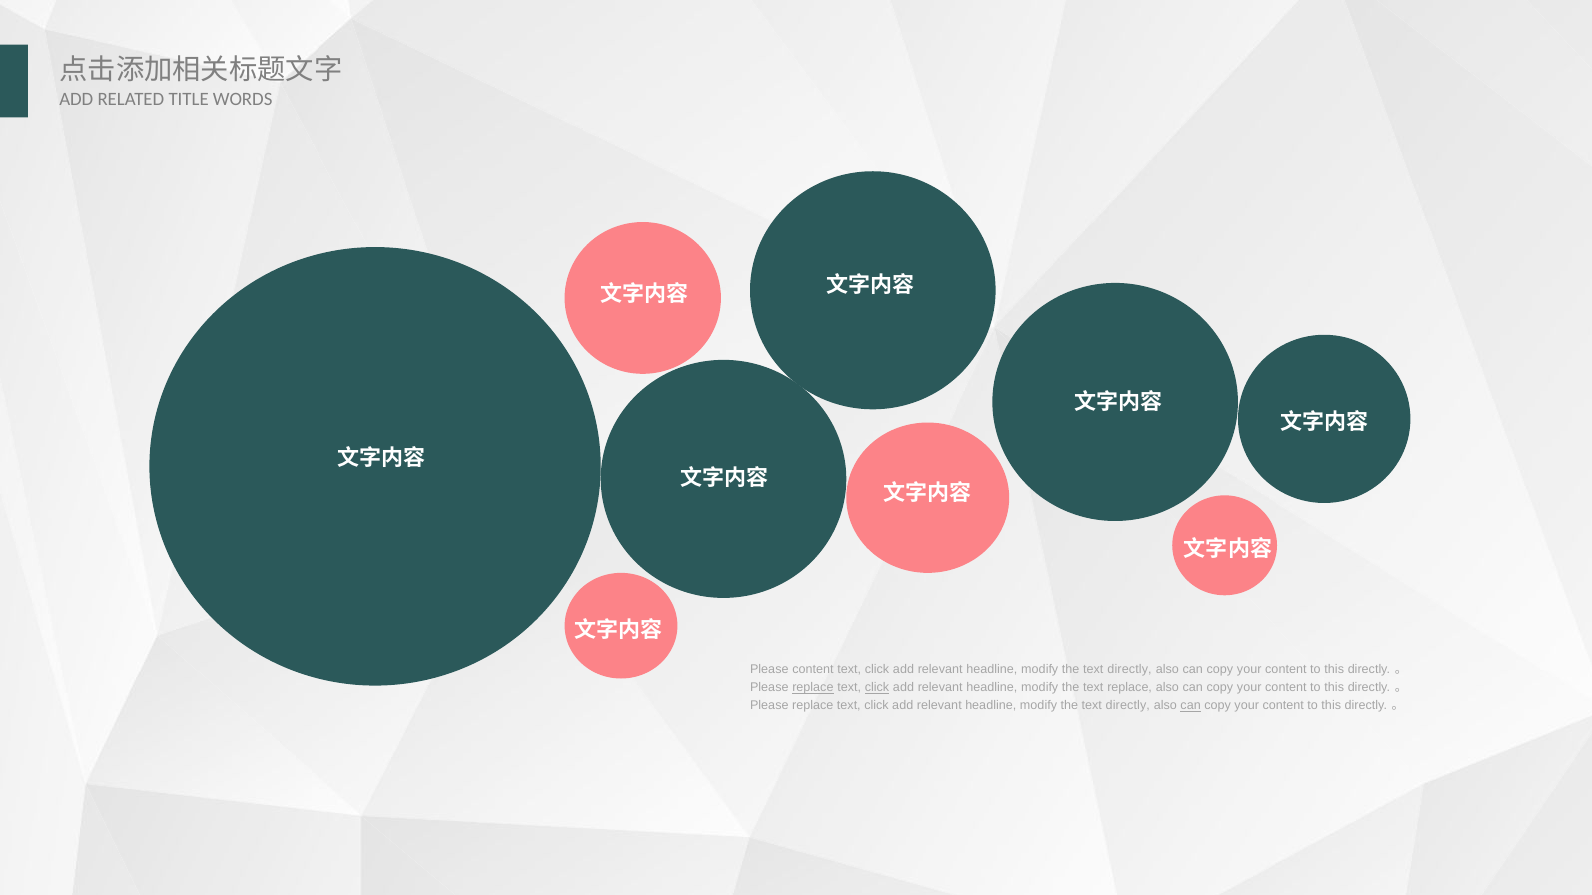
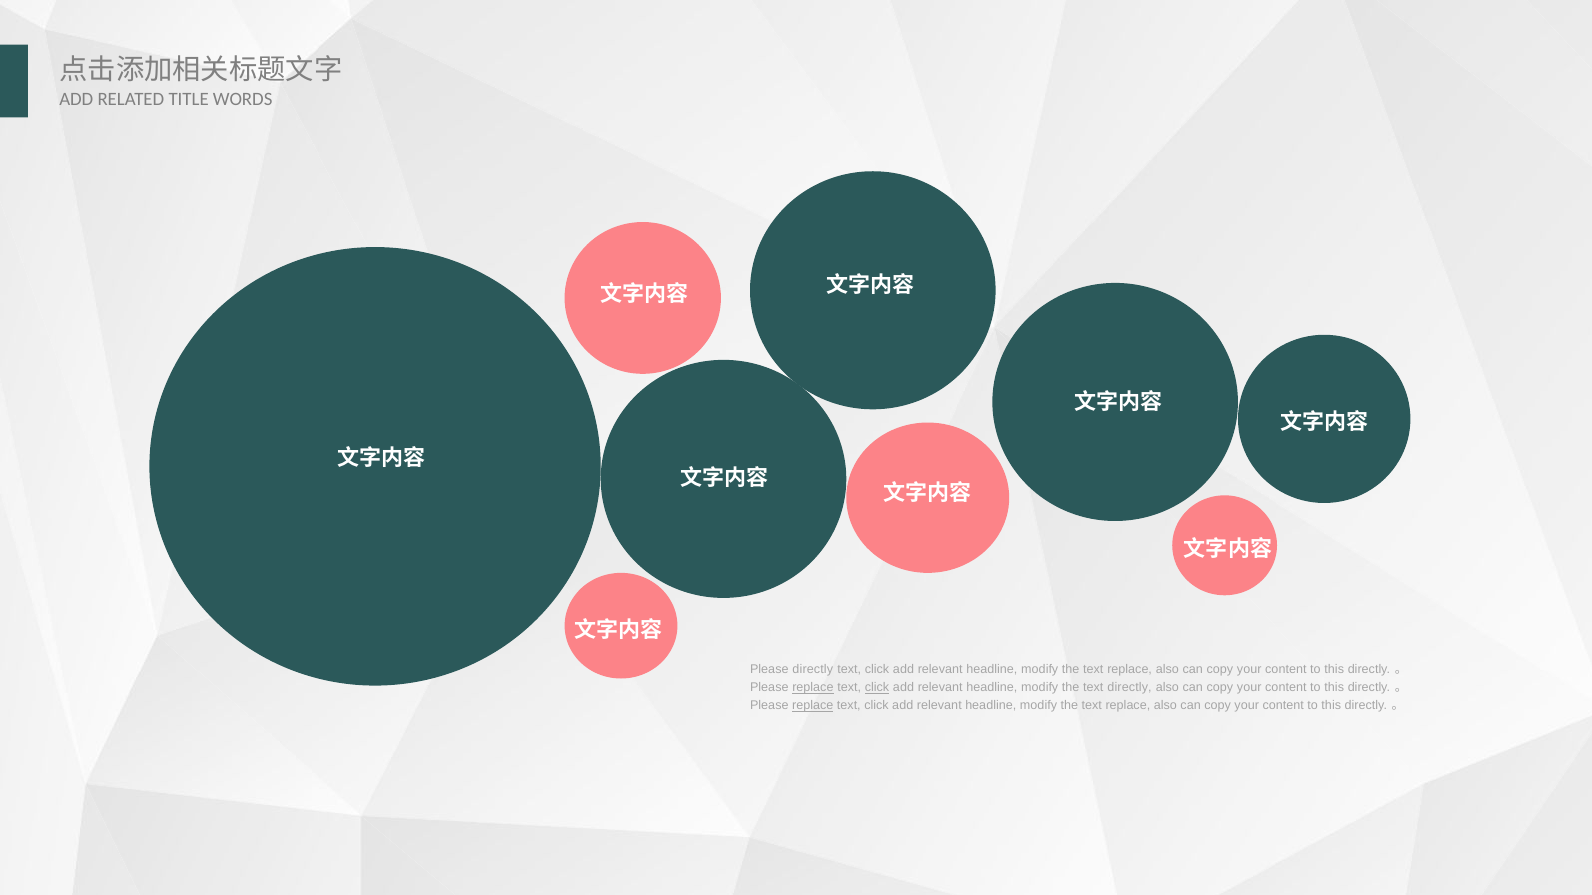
Please content: content -> directly
directly at (1130, 670): directly -> replace
text replace: replace -> directly
replace at (813, 706) underline: none -> present
directly at (1128, 706): directly -> replace
can at (1191, 706) underline: present -> none
